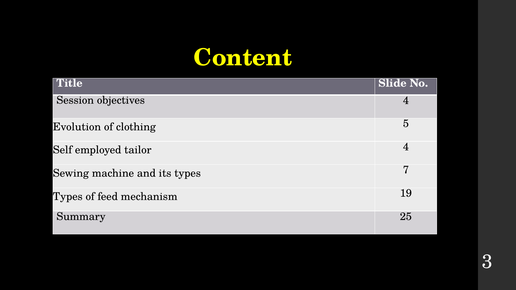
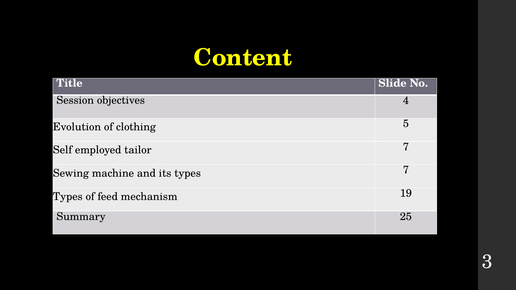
tailor 4: 4 -> 7
